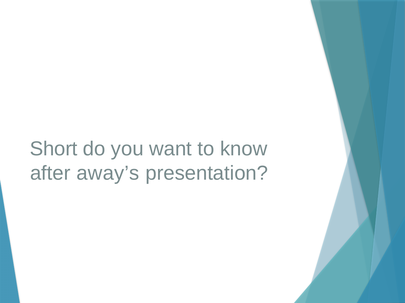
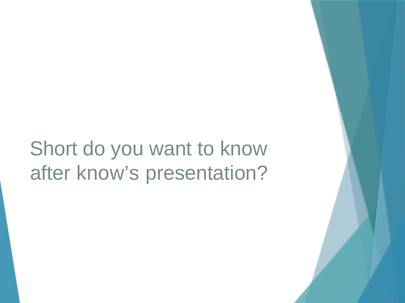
away’s: away’s -> know’s
